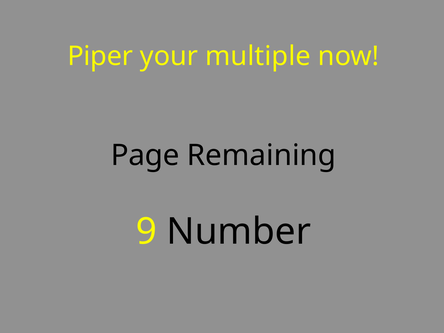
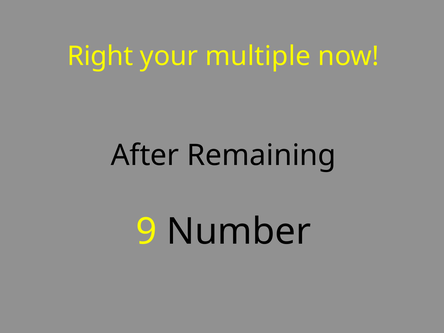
Piper: Piper -> Right
Page: Page -> After
